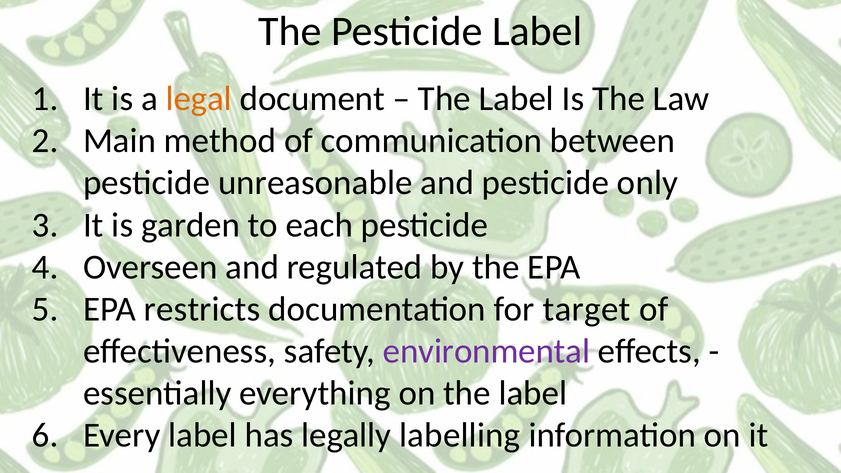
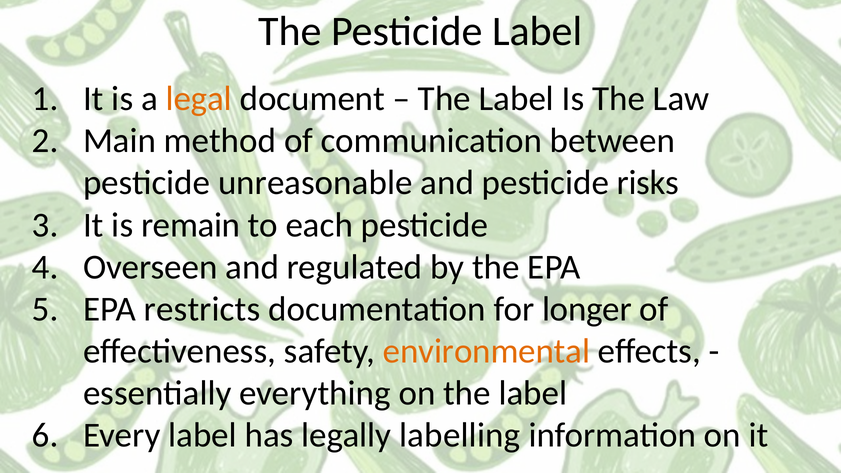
only: only -> risks
garden: garden -> remain
target: target -> longer
environmental colour: purple -> orange
